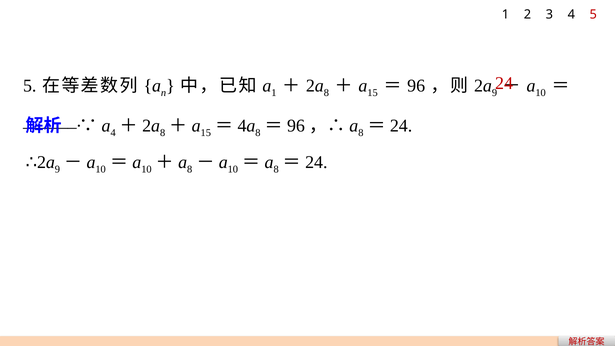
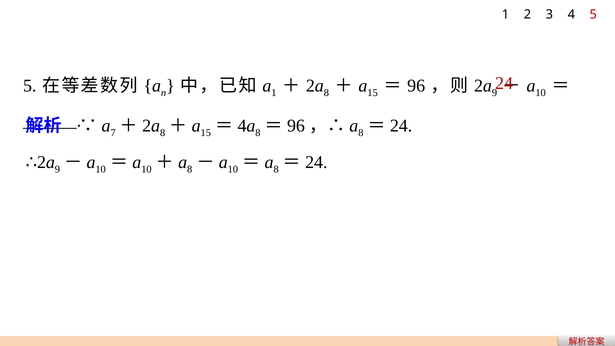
4 at (113, 133): 4 -> 7
